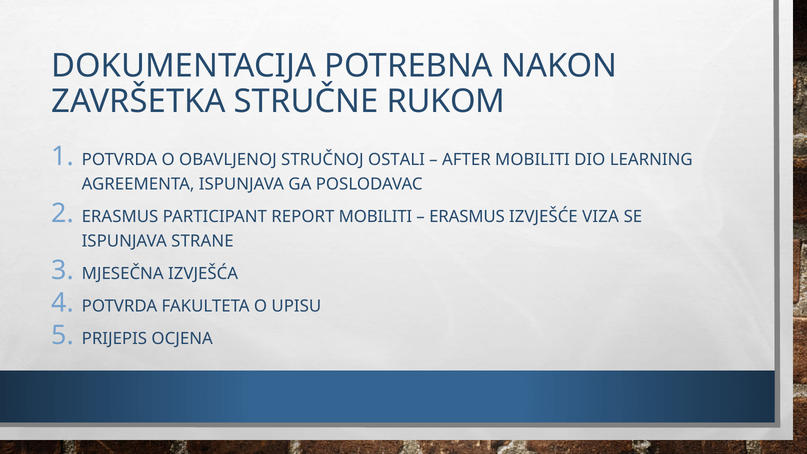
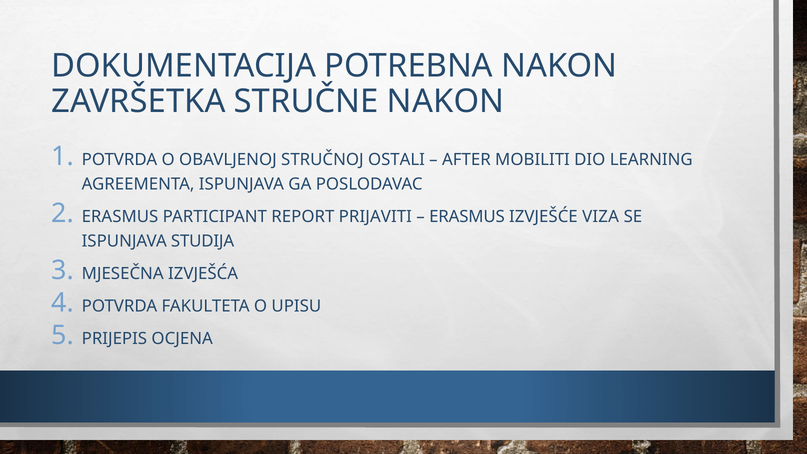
STRUČNE RUKOM: RUKOM -> NAKON
REPORT MOBILITI: MOBILITI -> PRIJAVITI
STRANE: STRANE -> STUDIJA
